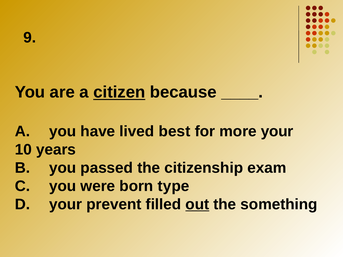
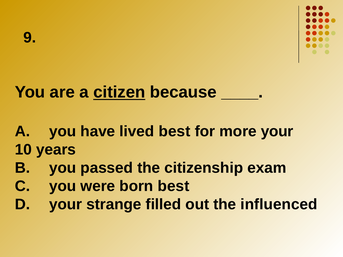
born type: type -> best
prevent: prevent -> strange
out underline: present -> none
something: something -> influenced
